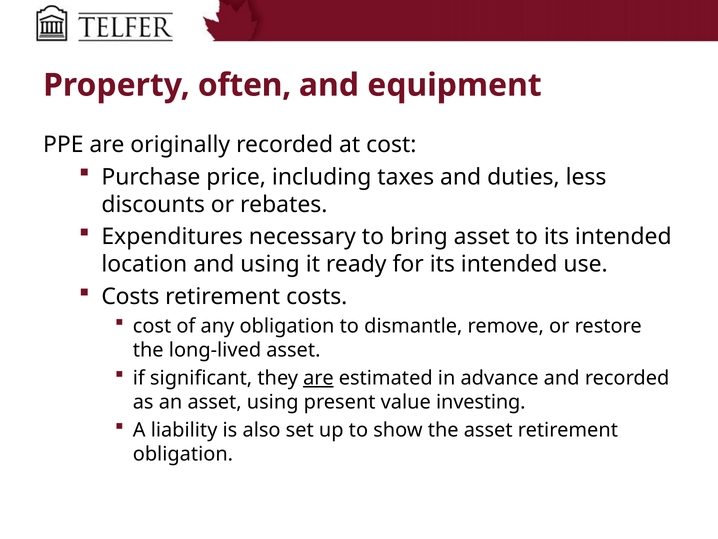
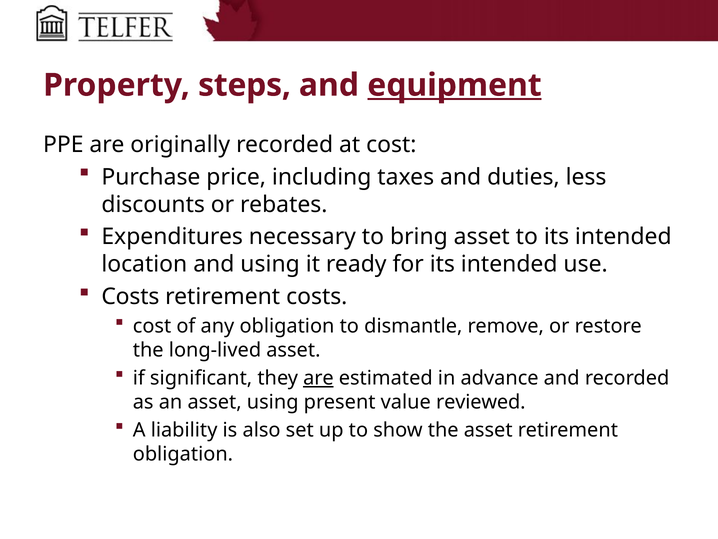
often: often -> steps
equipment underline: none -> present
investing: investing -> reviewed
